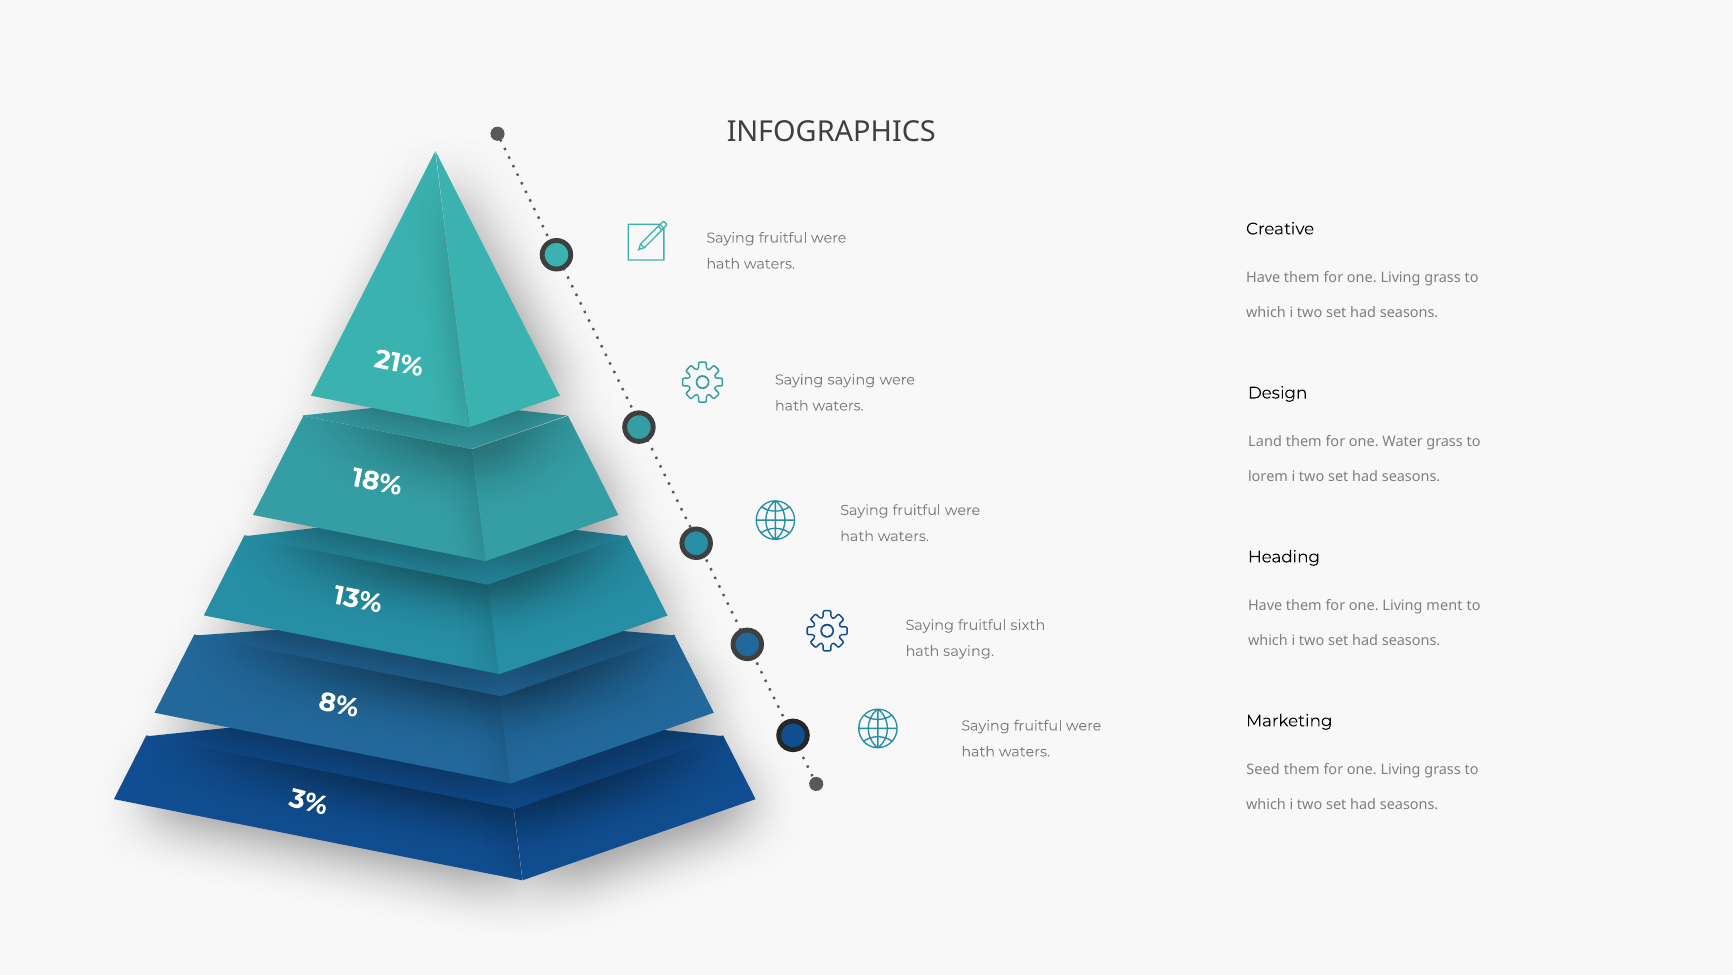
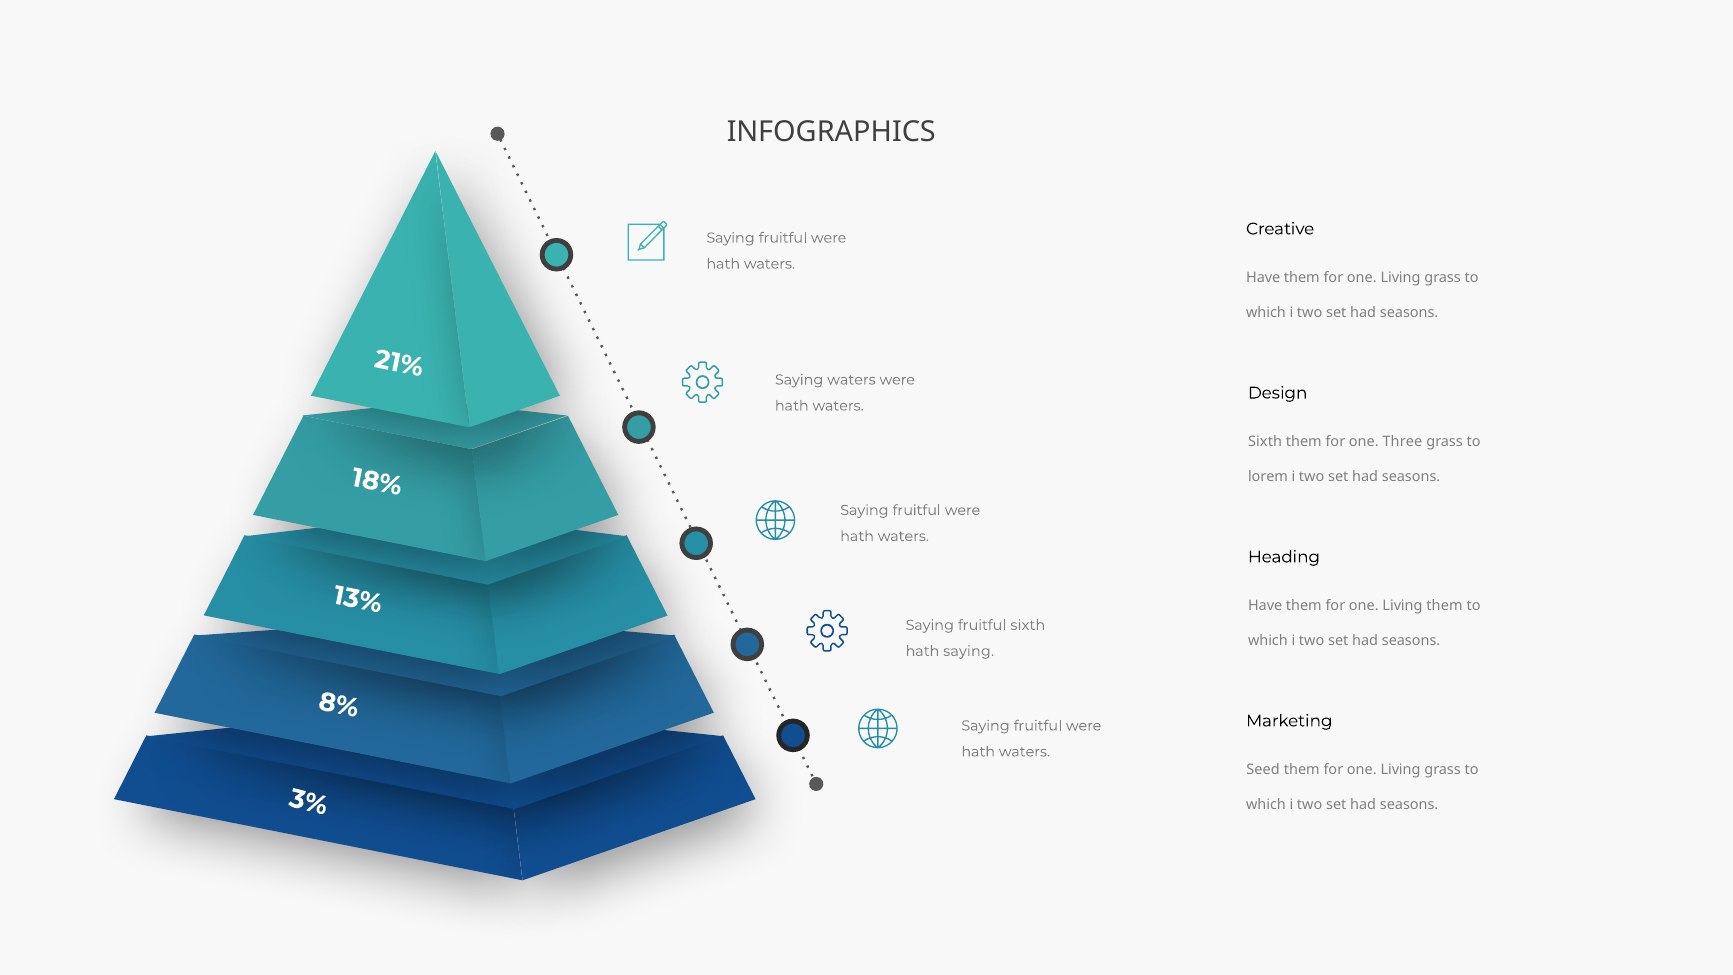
saying at (851, 380): saying -> waters
Land at (1265, 442): Land -> Sixth
Water: Water -> Three
Living ment: ment -> them
